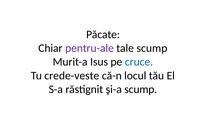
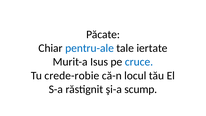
pentru-ale colour: purple -> blue
tale scump: scump -> iertate
crede-veste: crede-veste -> crede-robie
